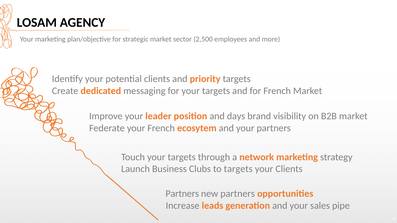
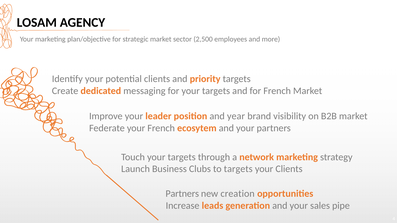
days: days -> year
new partners: partners -> creation
